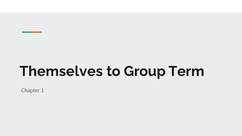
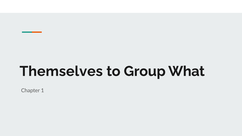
Term: Term -> What
